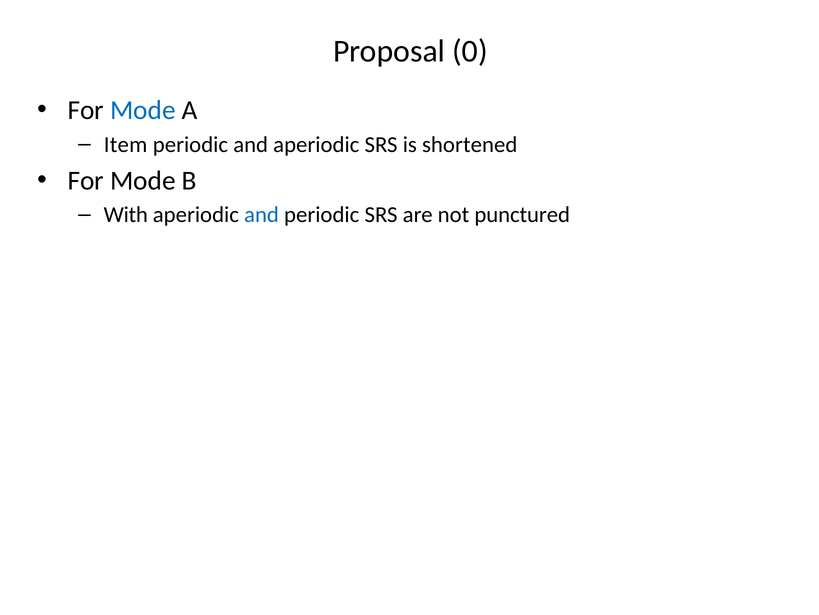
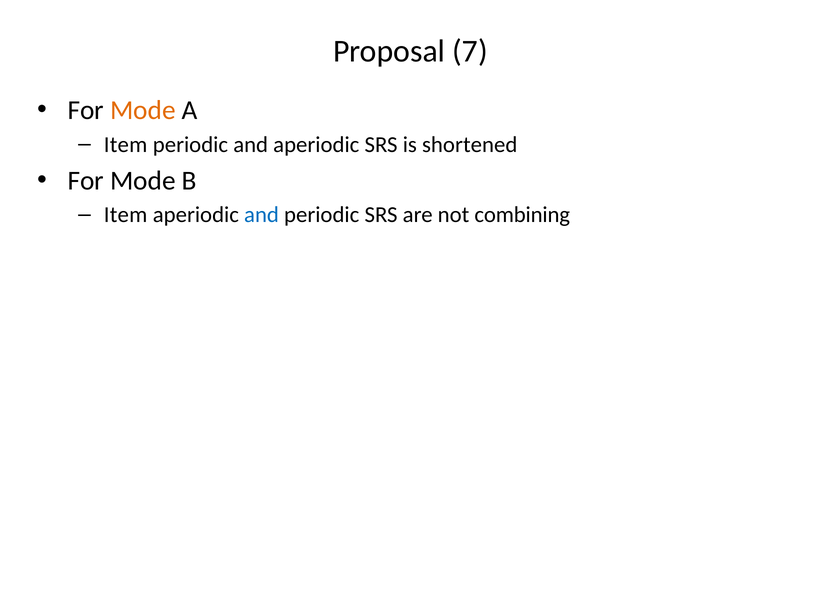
0: 0 -> 7
Mode at (143, 110) colour: blue -> orange
With at (126, 215): With -> Item
punctured: punctured -> combining
